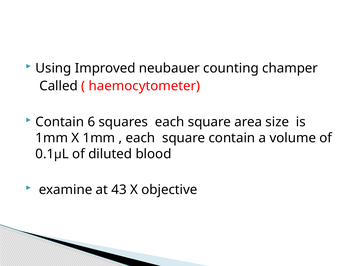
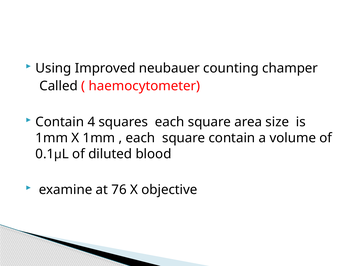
6: 6 -> 4
43: 43 -> 76
